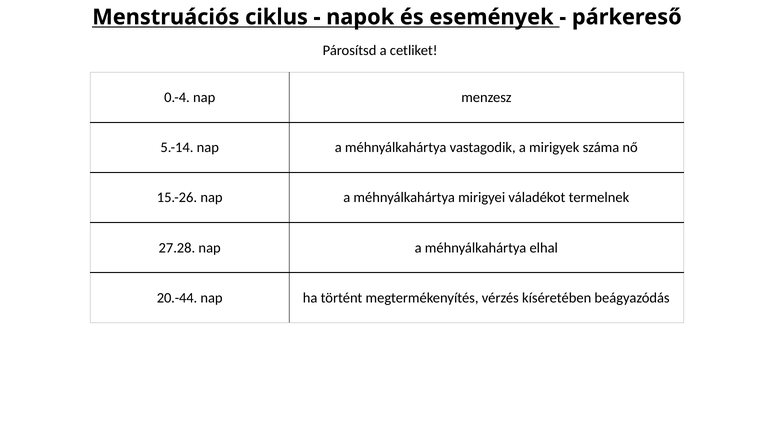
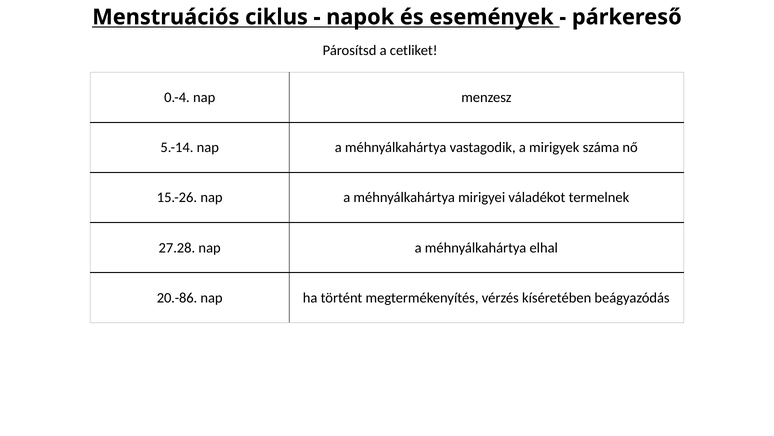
20.-44: 20.-44 -> 20.-86
